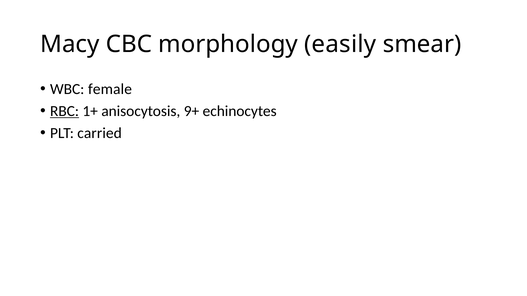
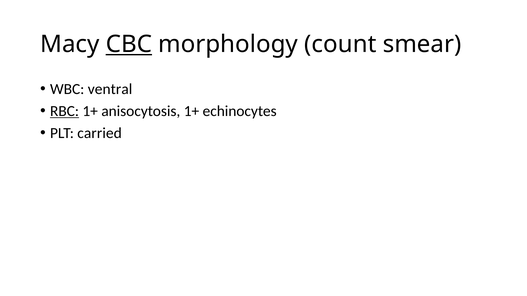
CBC underline: none -> present
easily: easily -> count
female: female -> ventral
anisocytosis 9+: 9+ -> 1+
